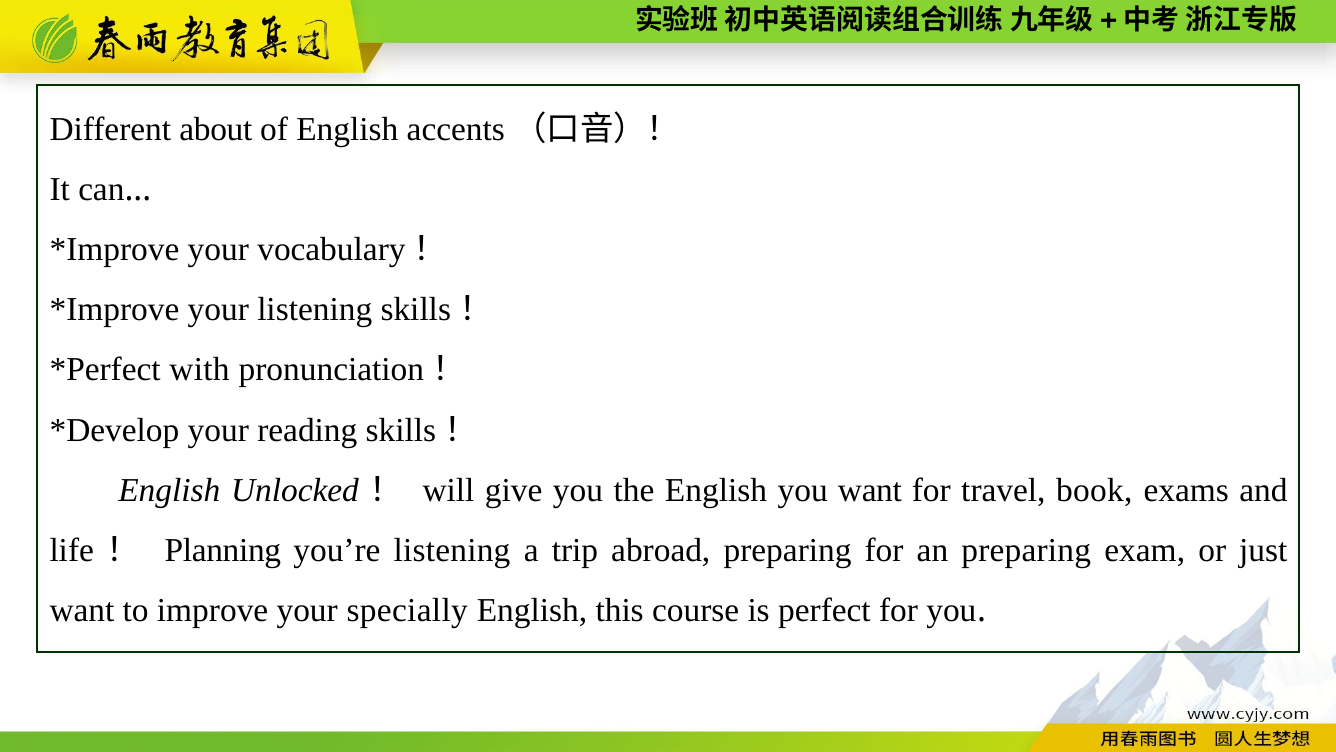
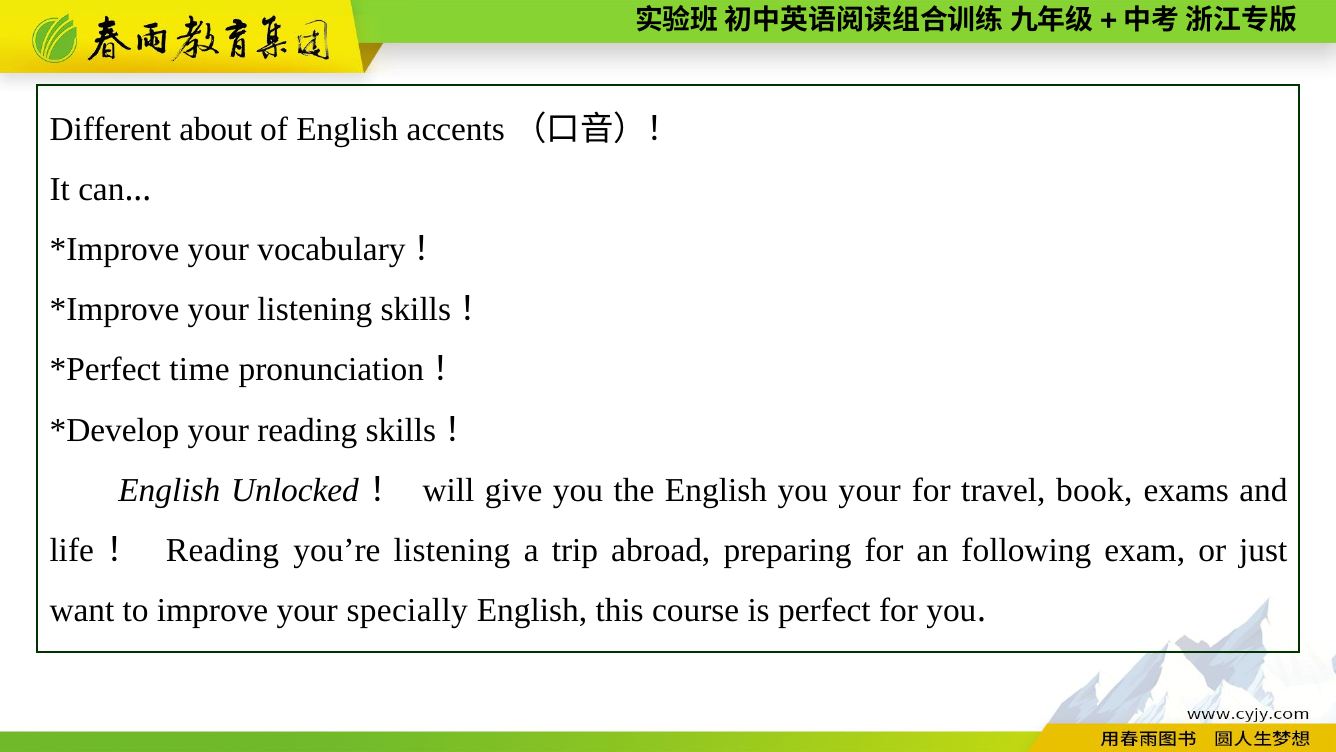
with: with -> time
you want: want -> your
Planning at (223, 550): Planning -> Reading
an preparing: preparing -> following
